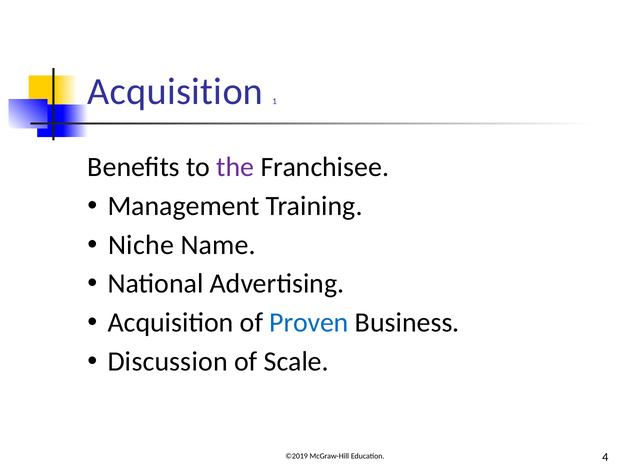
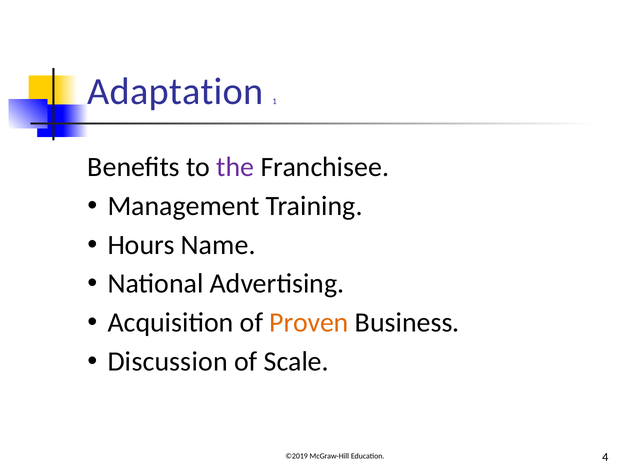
Acquisition at (175, 92): Acquisition -> Adaptation
Niche: Niche -> Hours
Proven colour: blue -> orange
